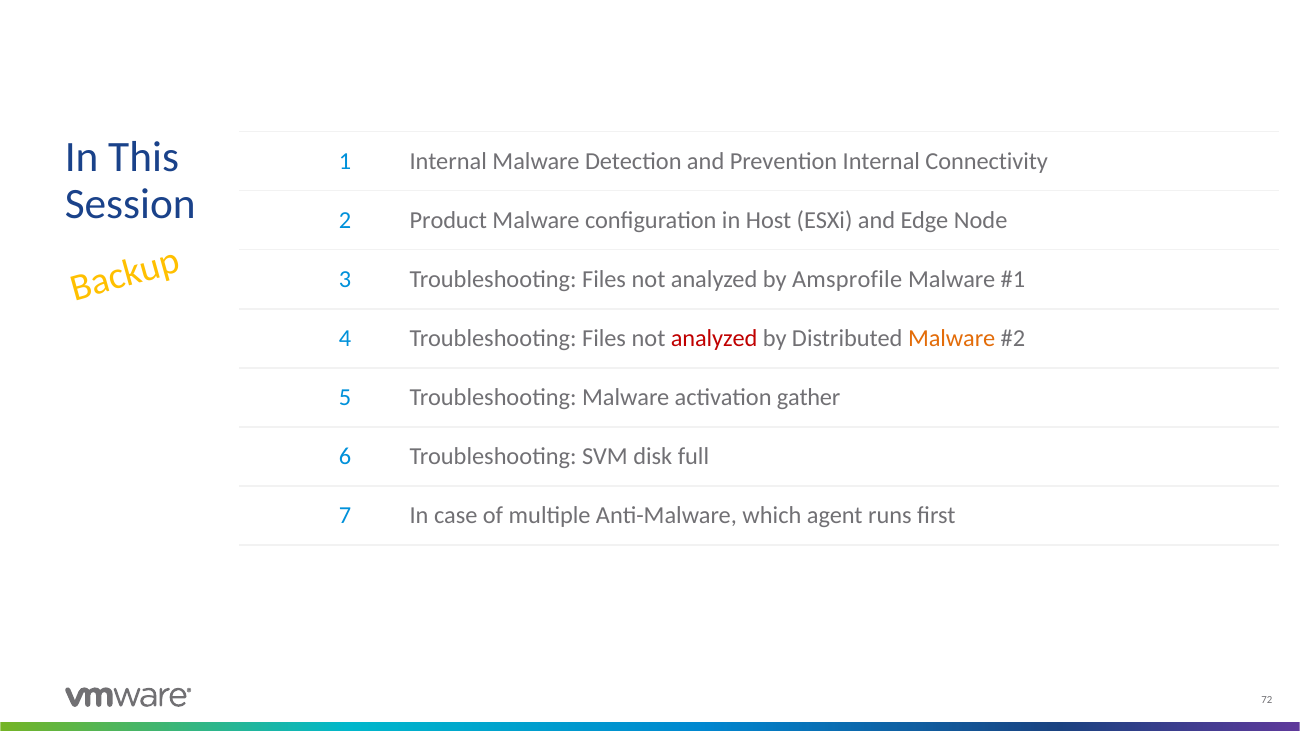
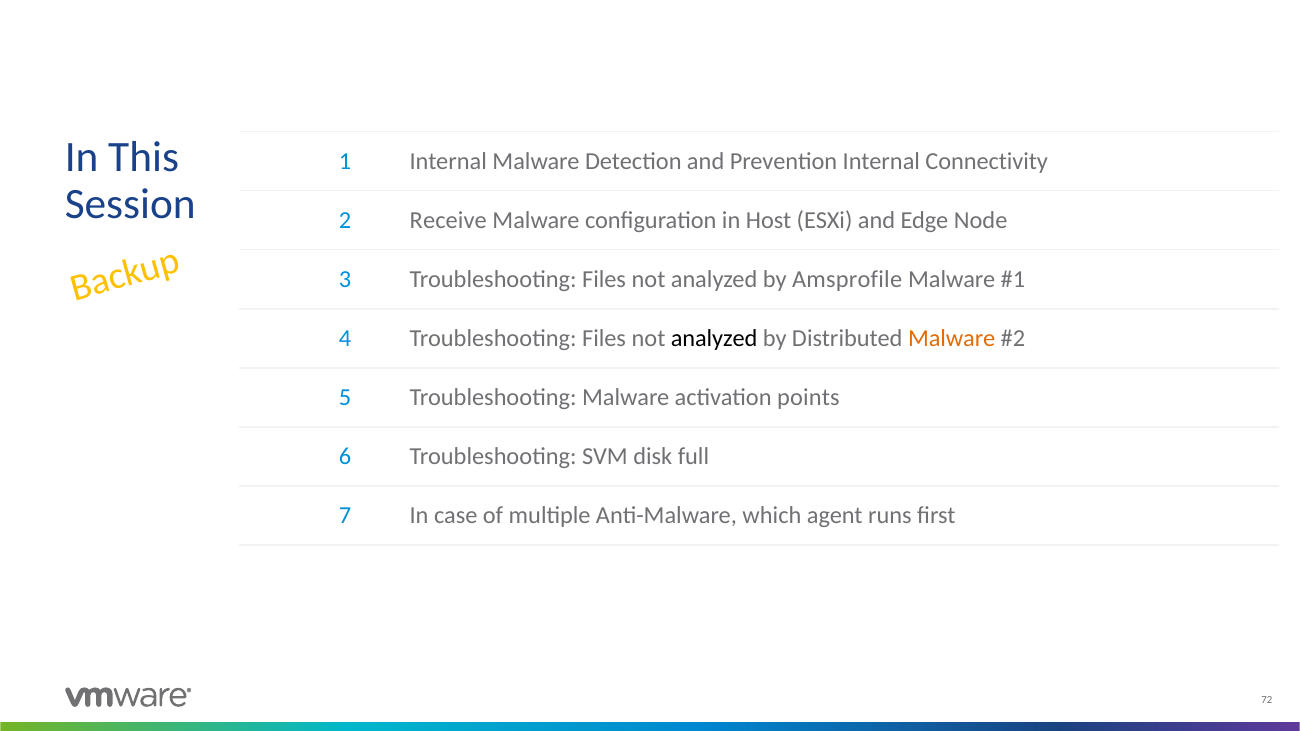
Product: Product -> Receive
analyzed at (714, 339) colour: red -> black
gather: gather -> points
